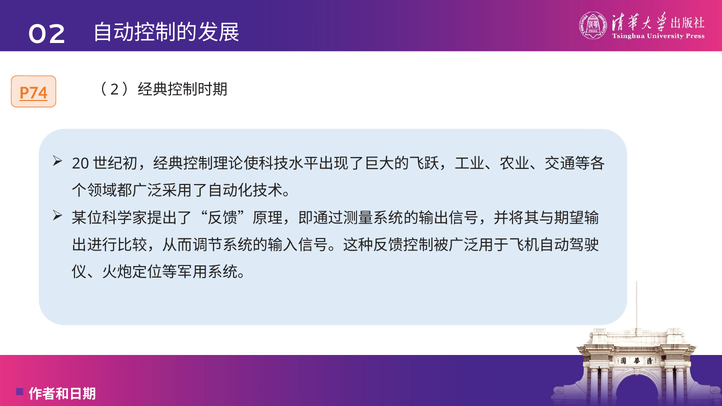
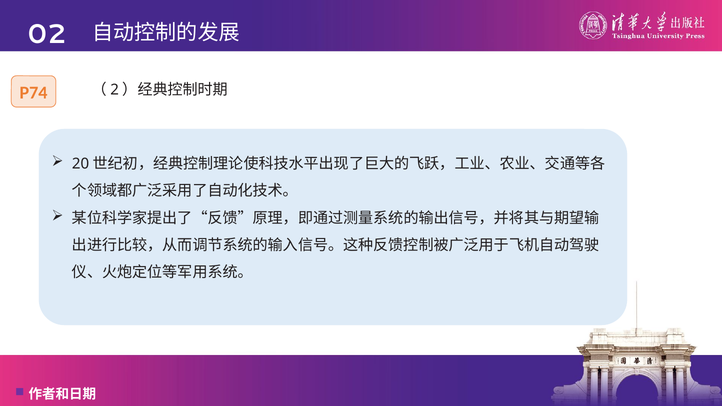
P74 underline: present -> none
